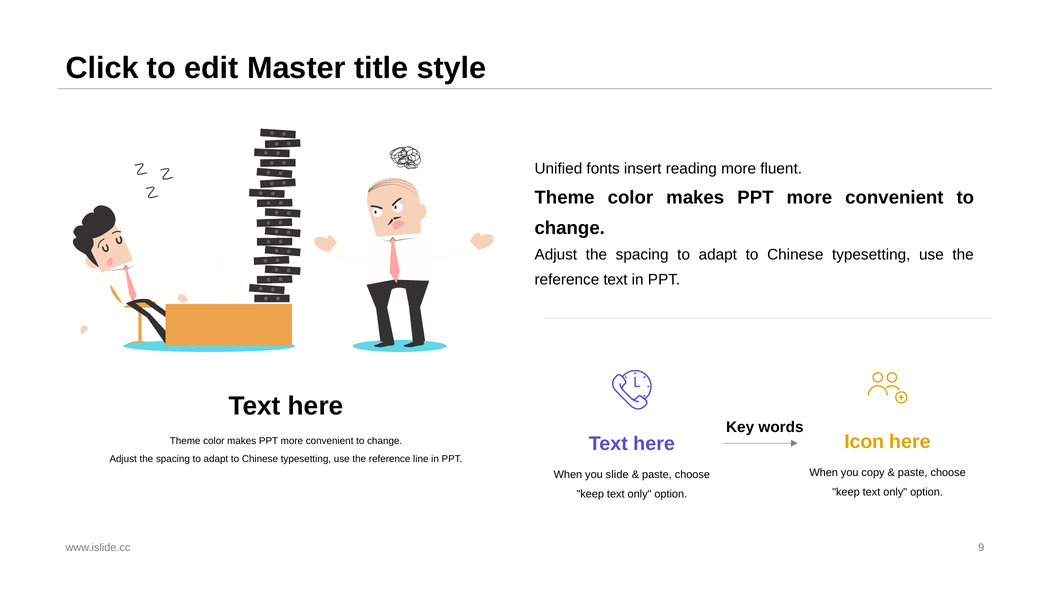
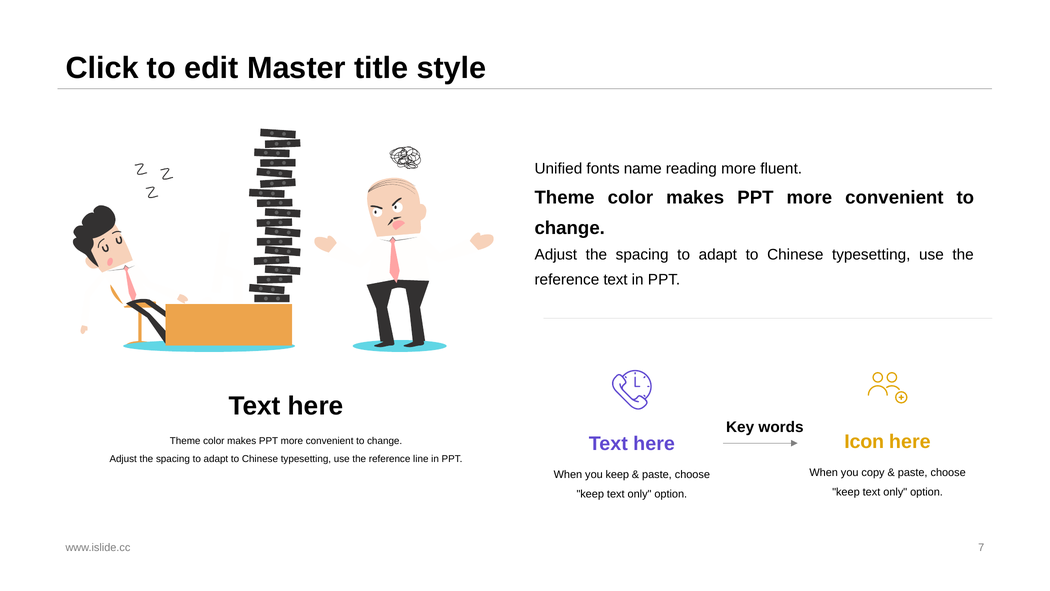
insert: insert -> name
you slide: slide -> keep
9: 9 -> 7
